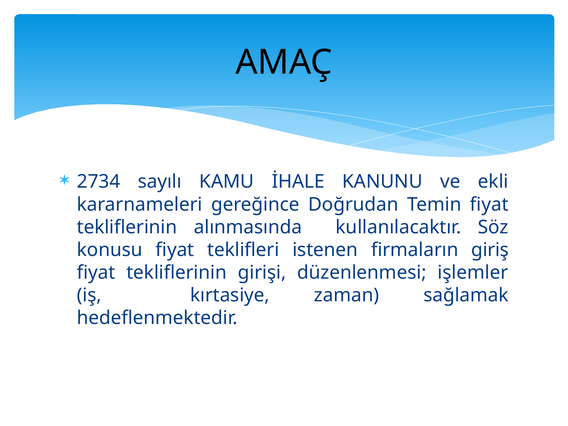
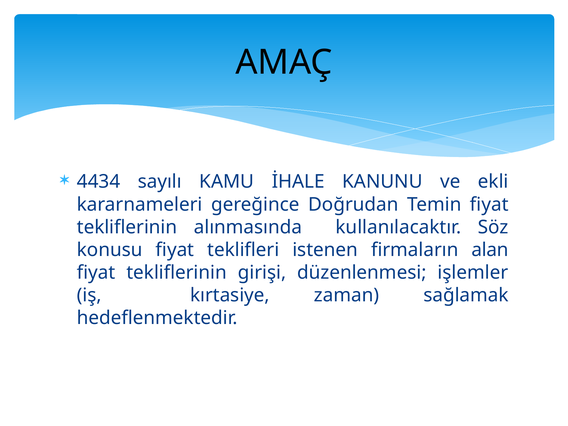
2734: 2734 -> 4434
giriş: giriş -> alan
